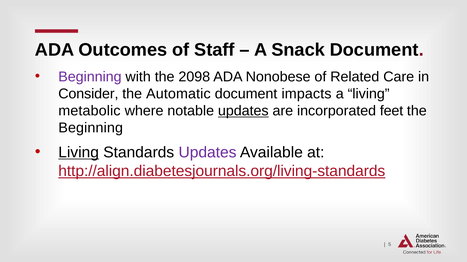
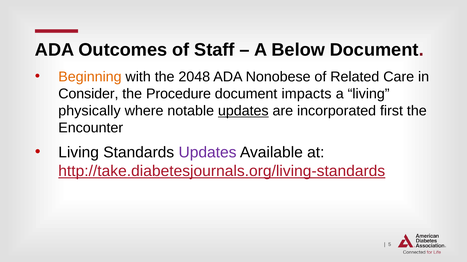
Snack: Snack -> Below
Beginning at (90, 77) colour: purple -> orange
2098: 2098 -> 2048
Automatic: Automatic -> Procedure
metabolic: metabolic -> physically
feet: feet -> first
Beginning at (91, 128): Beginning -> Encounter
Living at (79, 153) underline: present -> none
http://align.diabetesjournals.org/living-standards: http://align.diabetesjournals.org/living-standards -> http://take.diabetesjournals.org/living-standards
